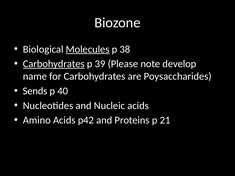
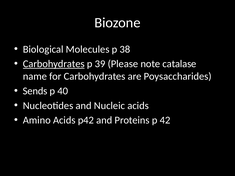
Molecules underline: present -> none
develop: develop -> catalase
21: 21 -> 42
